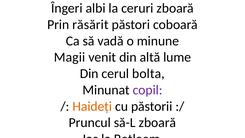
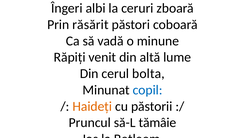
Magii: Magii -> Răpiți
copil colour: purple -> blue
să-L zboară: zboară -> tămâie
